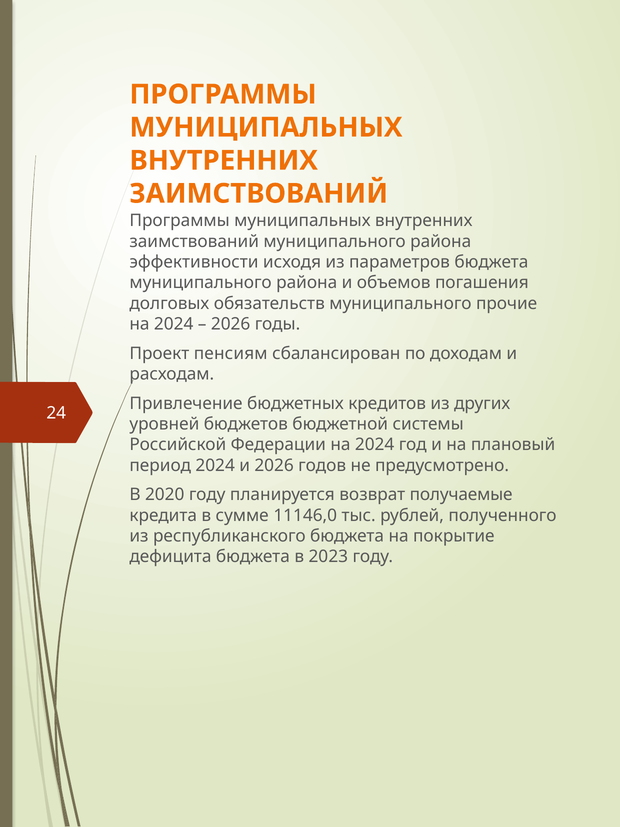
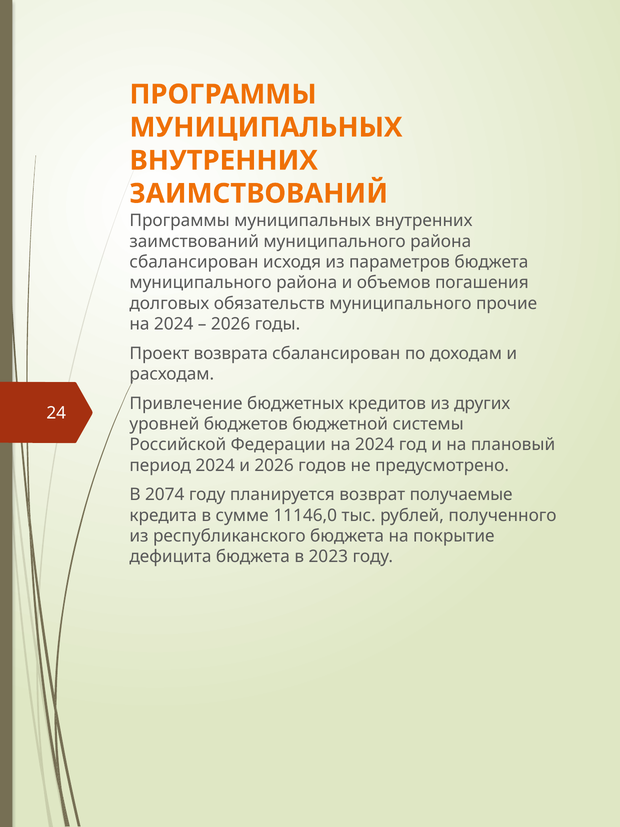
эффективности at (194, 262): эффективности -> сбалансирован
пенсиям: пенсиям -> возврата
2020: 2020 -> 2074
